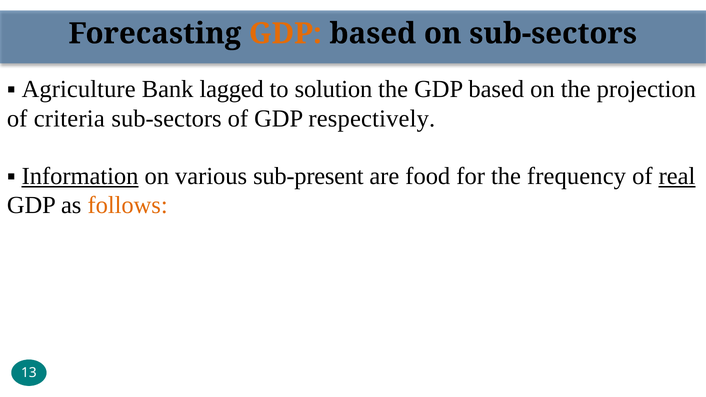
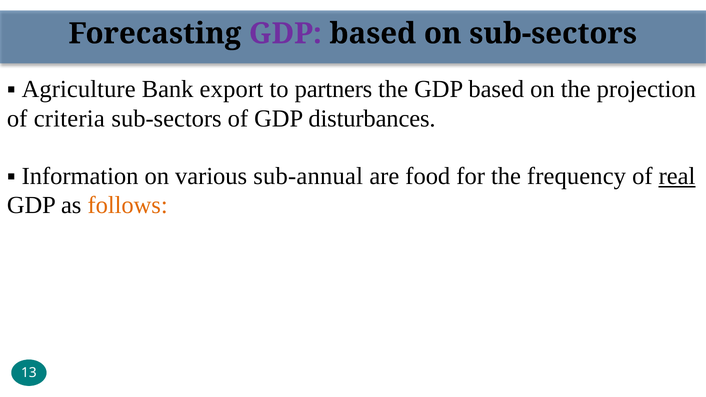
GDP at (285, 34) colour: orange -> purple
lagged: lagged -> export
solution: solution -> partners
respectively: respectively -> disturbances
Information underline: present -> none
sub-present: sub-present -> sub-annual
